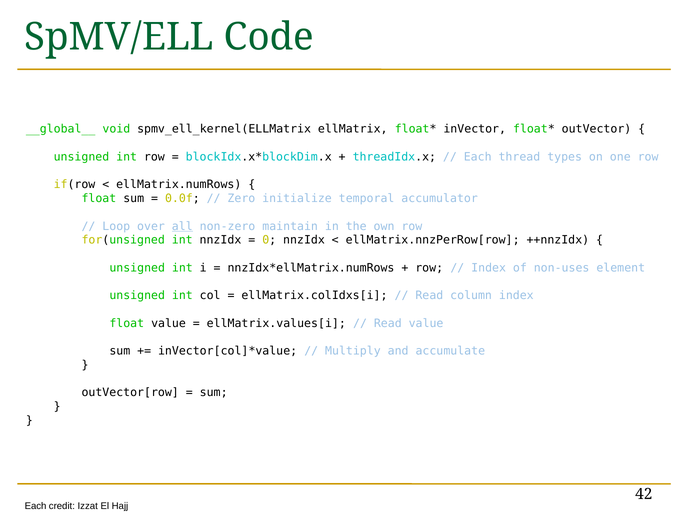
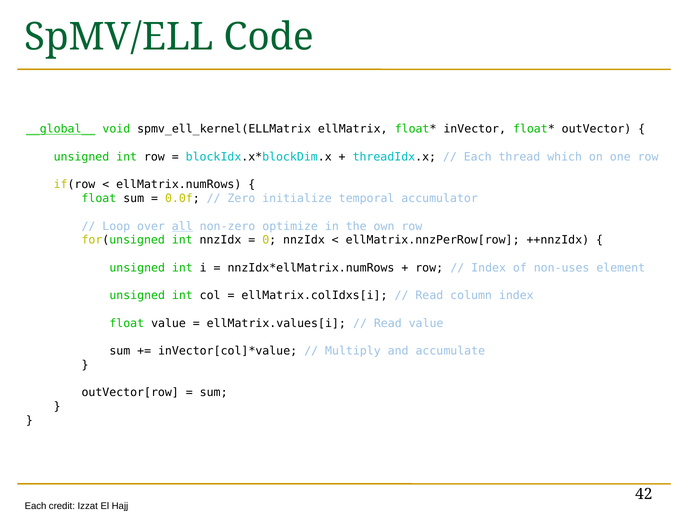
__global__ underline: none -> present
types: types -> which
maintain: maintain -> optimize
